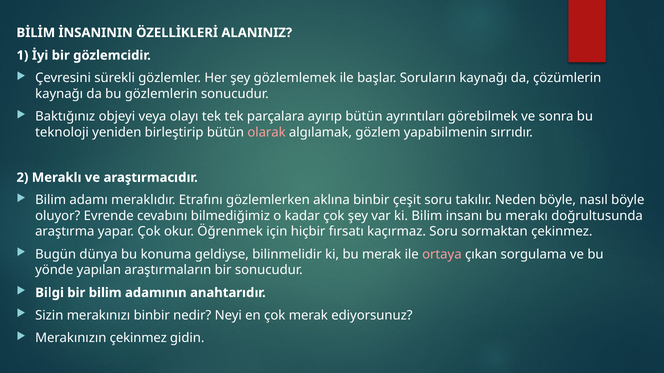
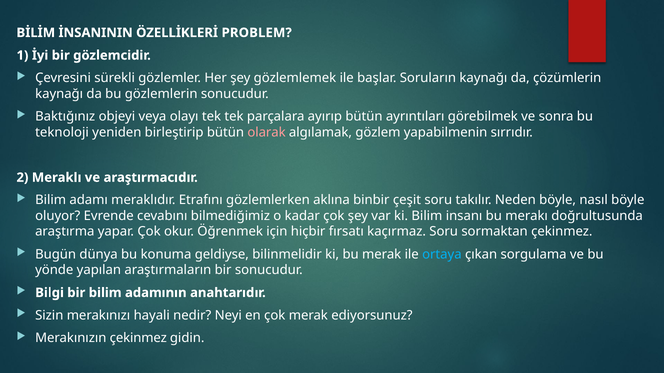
ALANINIZ: ALANINIZ -> PROBLEM
ortaya colour: pink -> light blue
merakınızı binbir: binbir -> hayali
